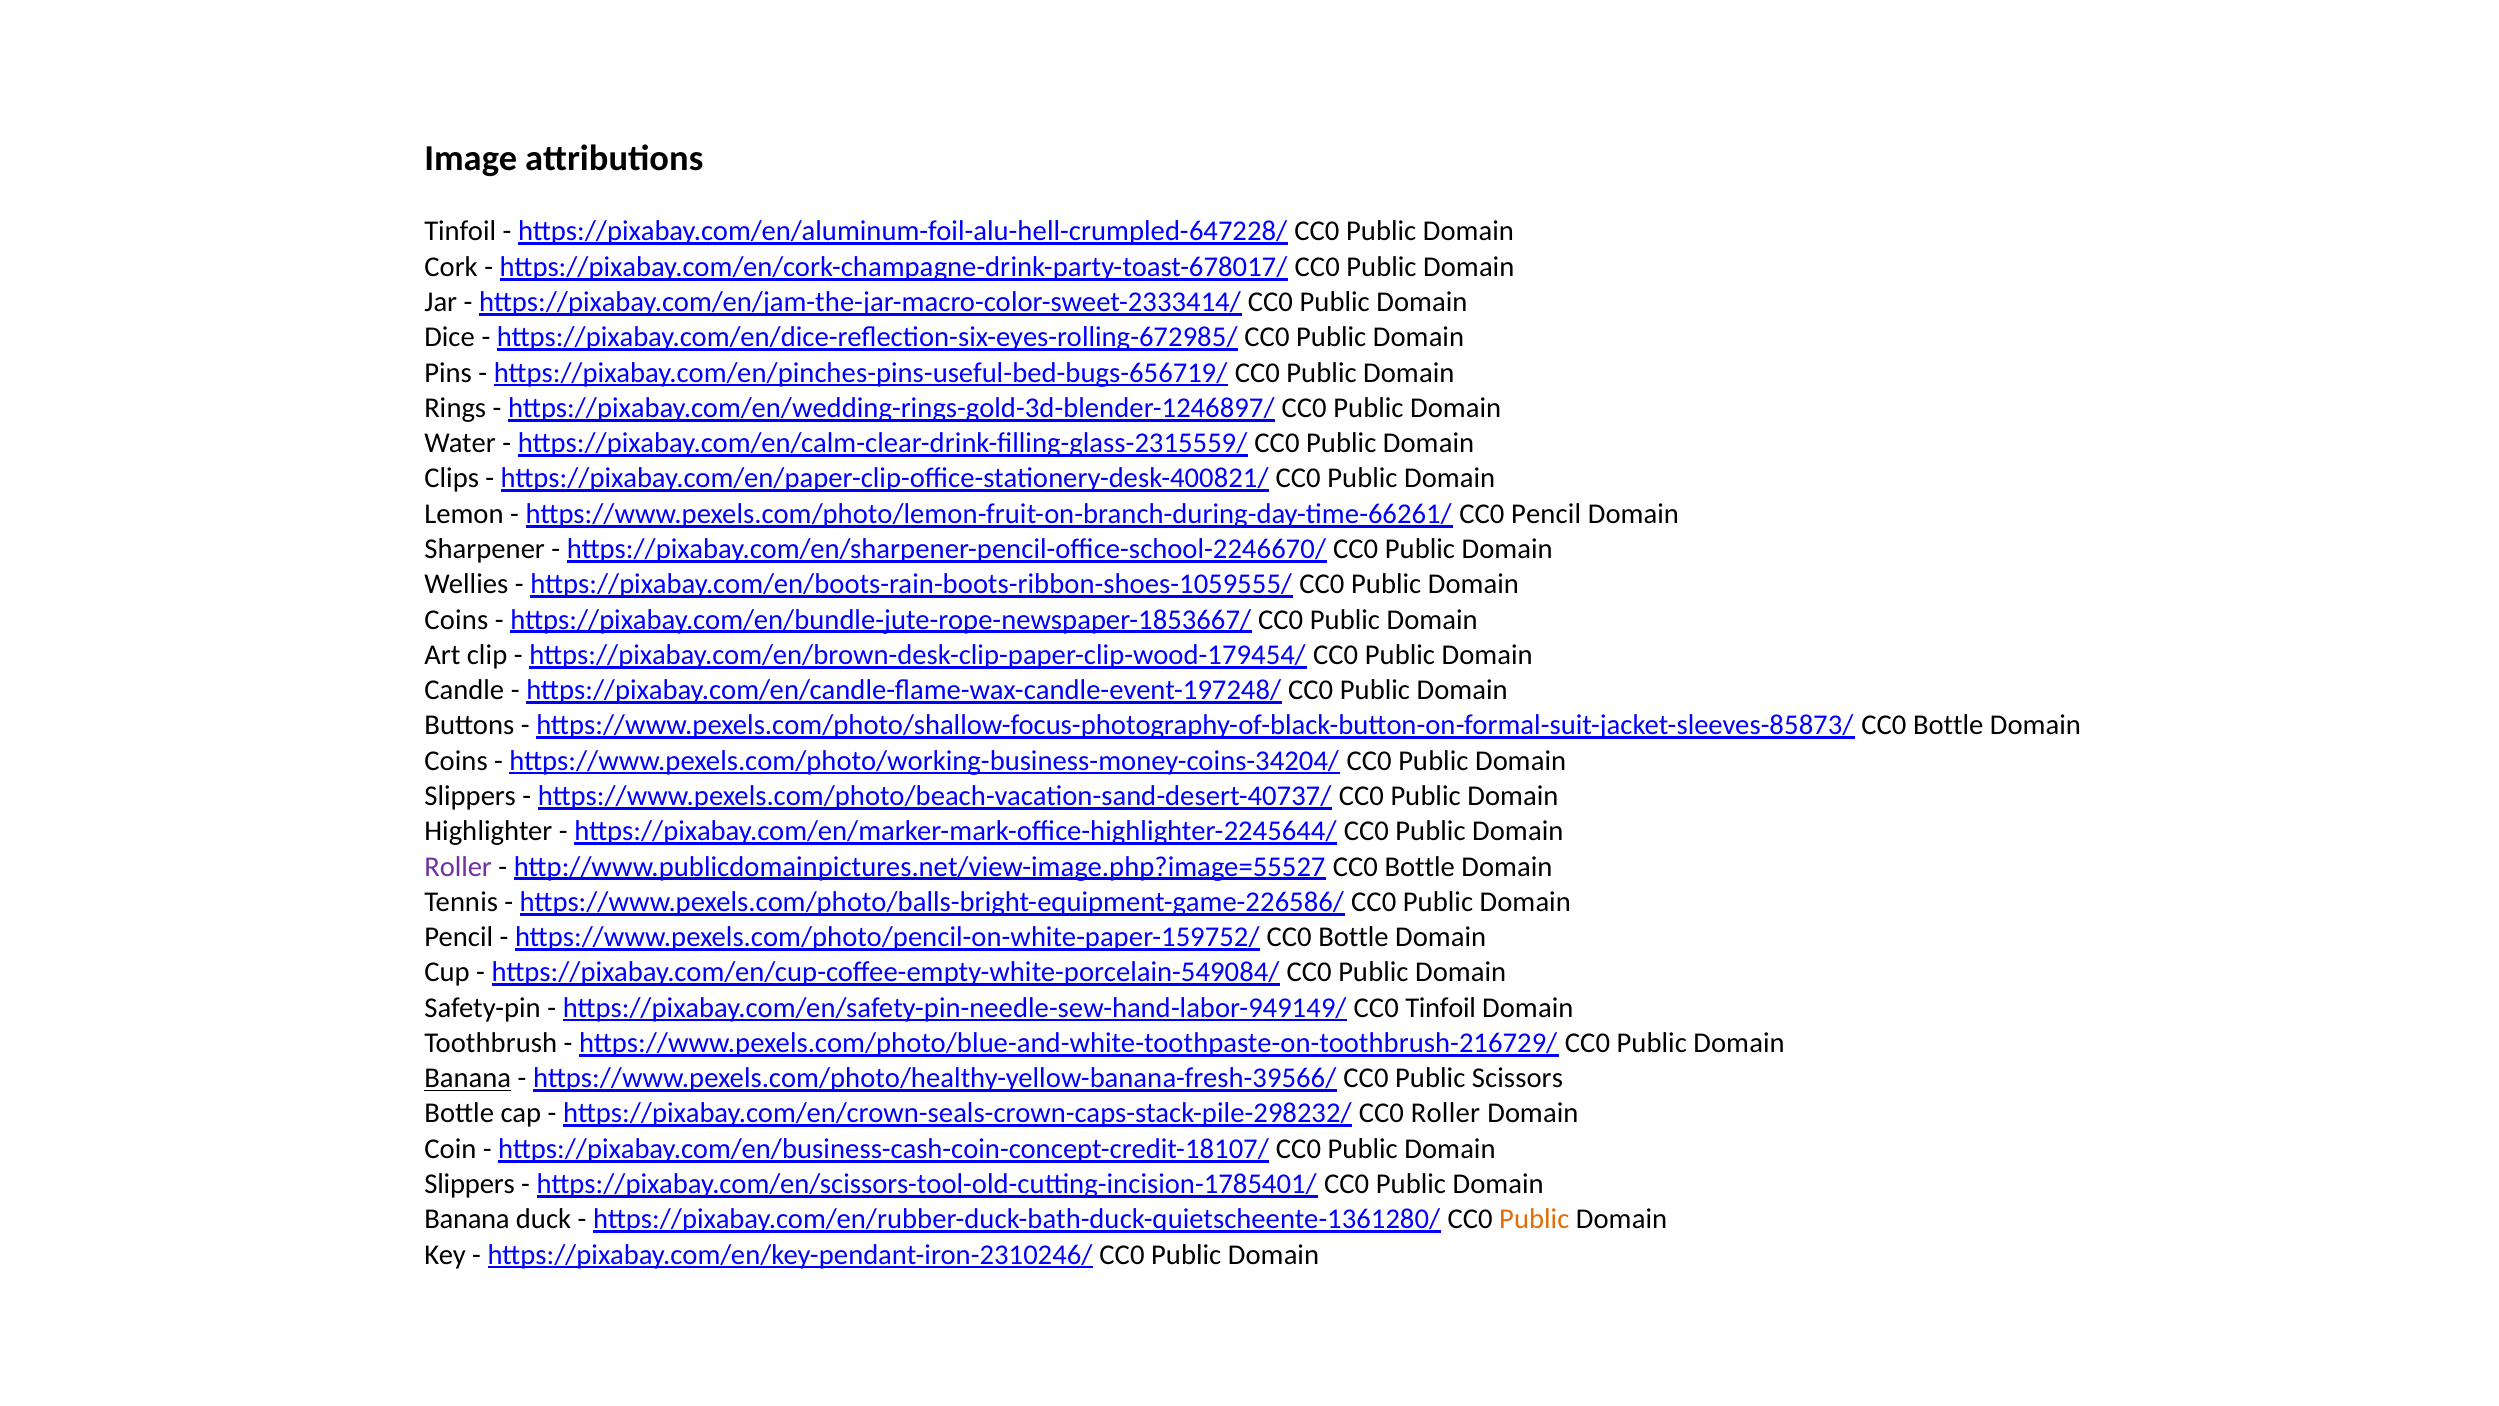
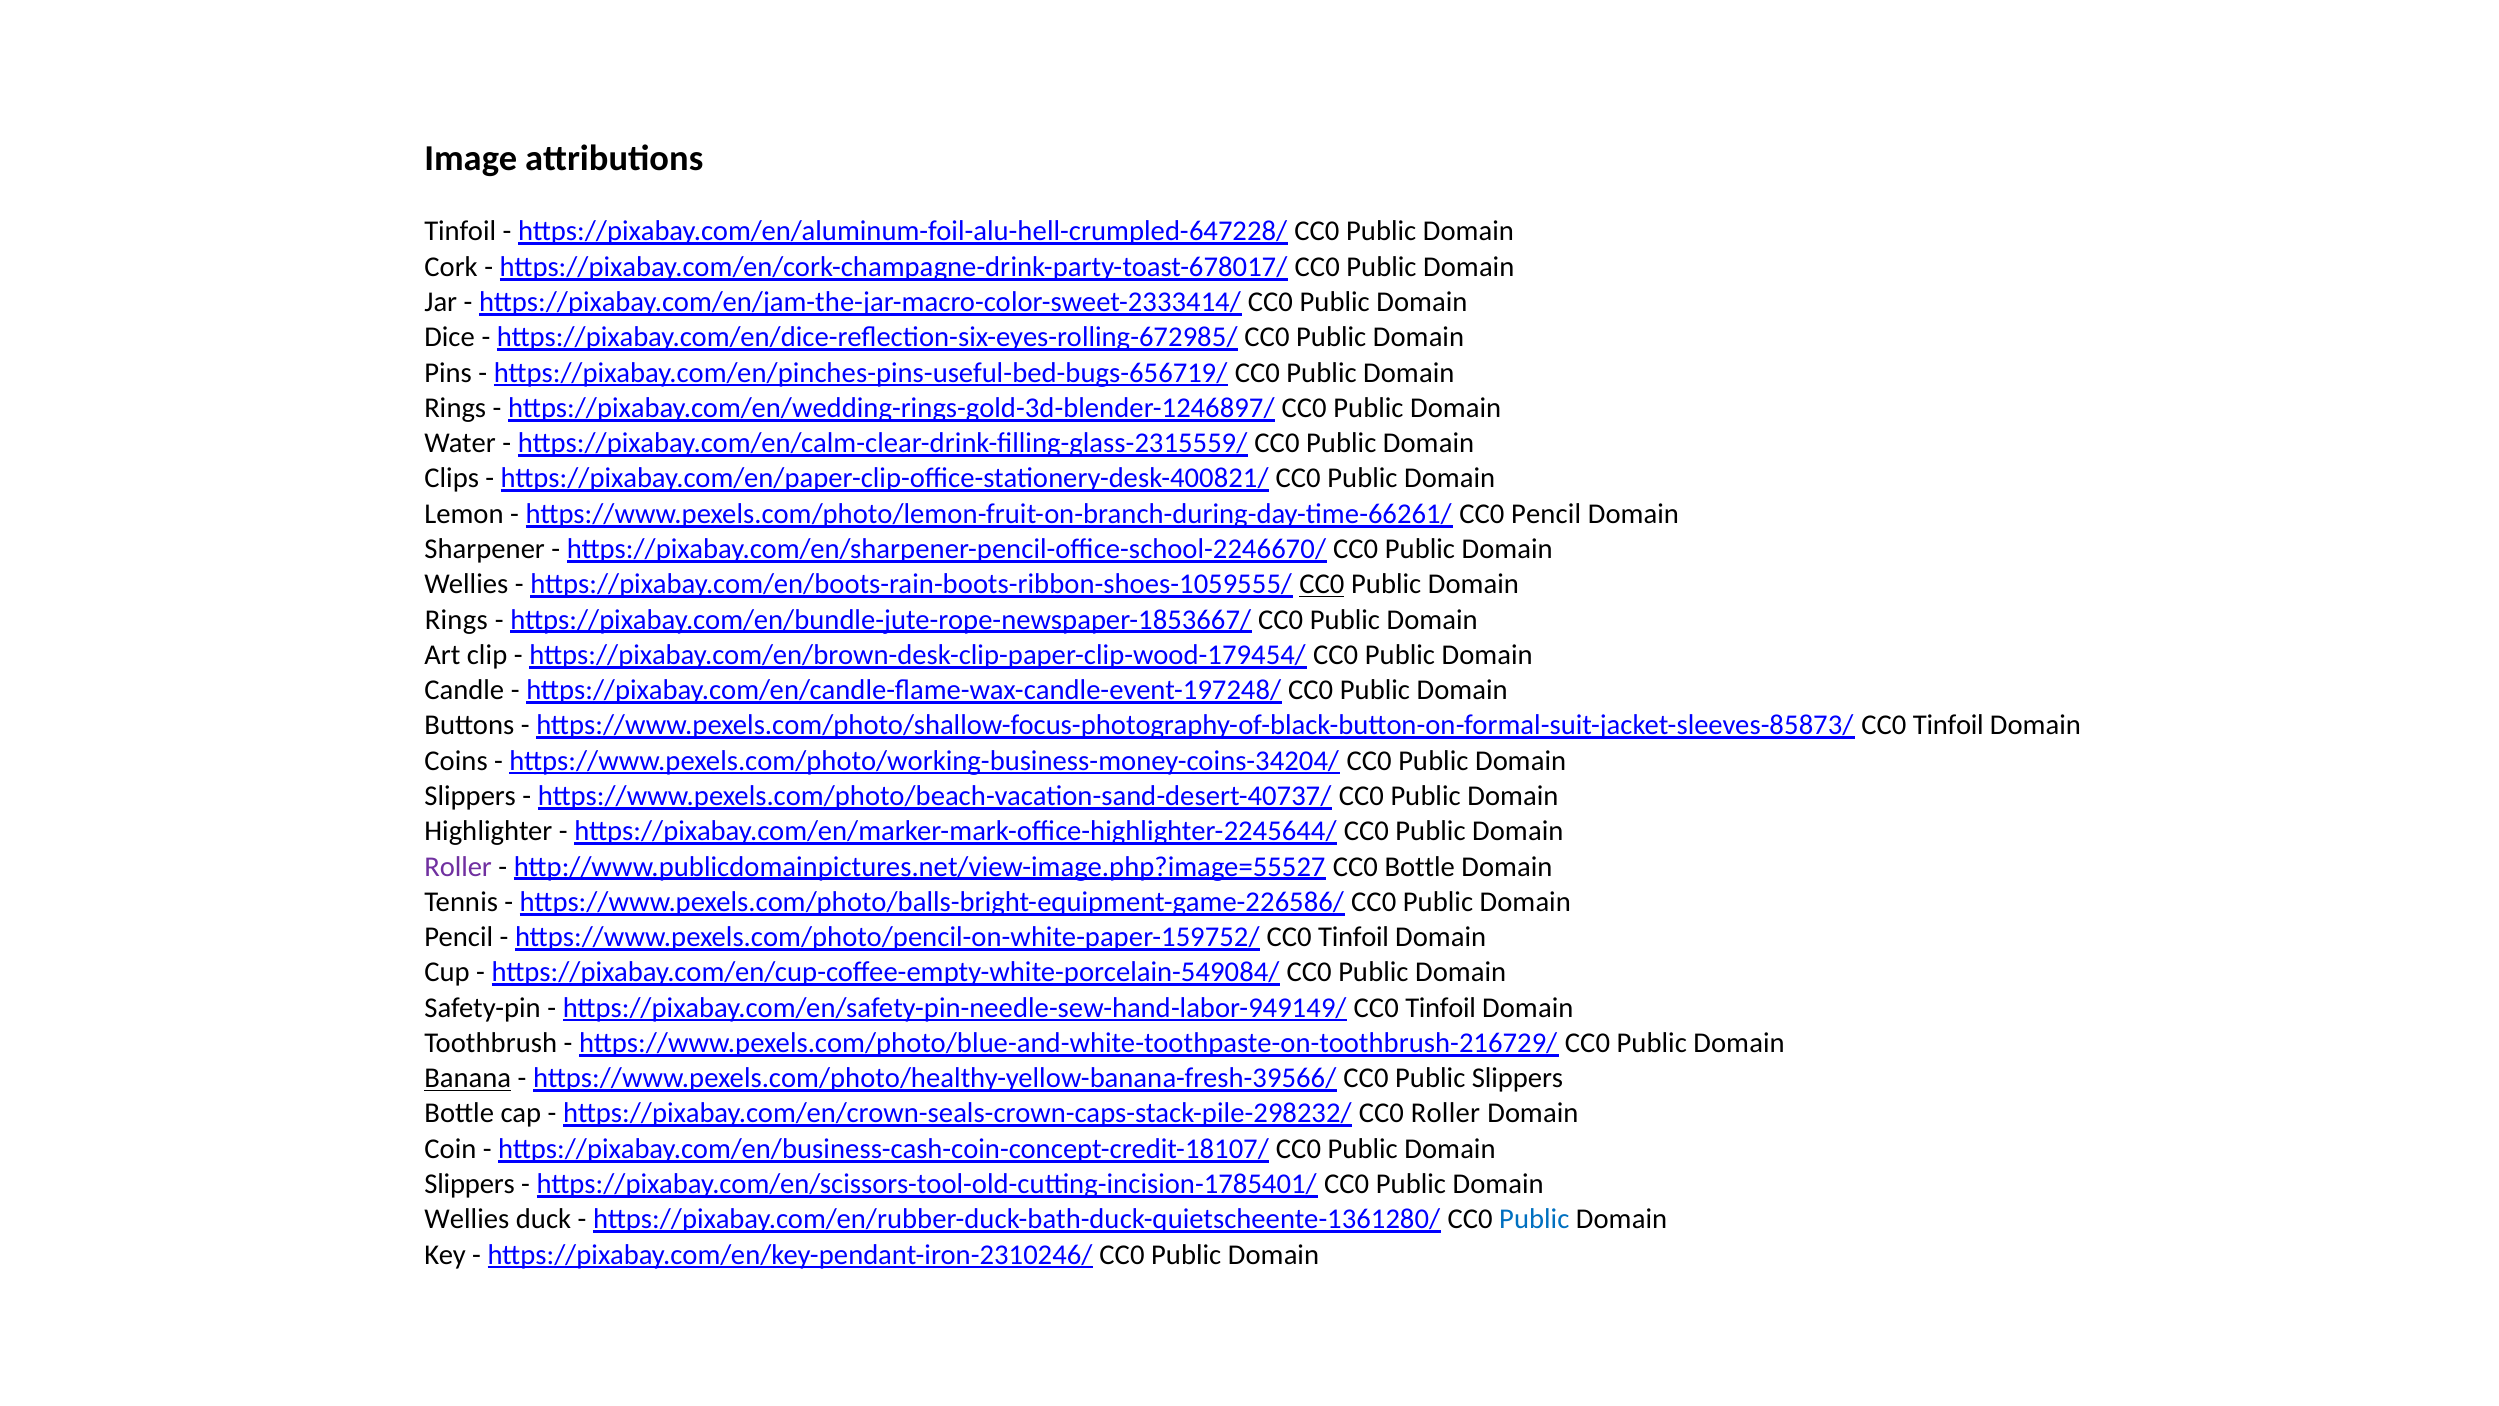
CC0 at (1322, 584) underline: none -> present
Coins at (456, 619): Coins -> Rings
Bottle at (1948, 725): Bottle -> Tinfoil
https://www.pexels.com/photo/pencil-on-white-paper-159752/ CC0 Bottle: Bottle -> Tinfoil
Public Scissors: Scissors -> Slippers
Banana at (467, 1219): Banana -> Wellies
Public at (1534, 1219) colour: orange -> blue
